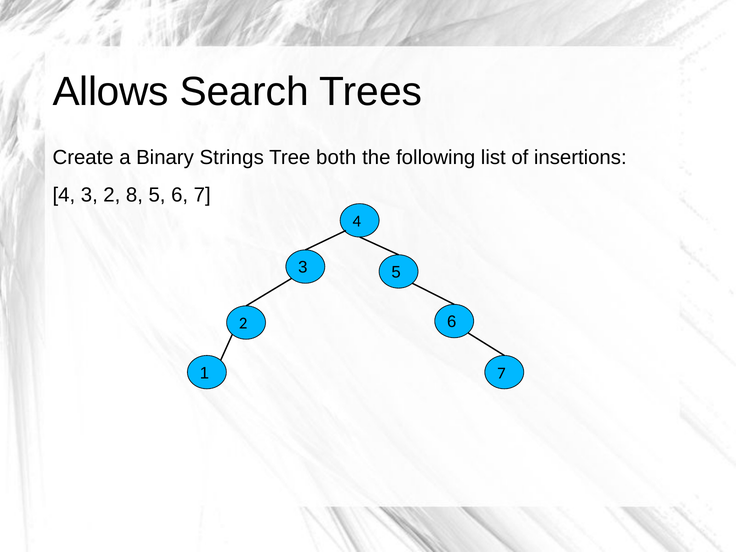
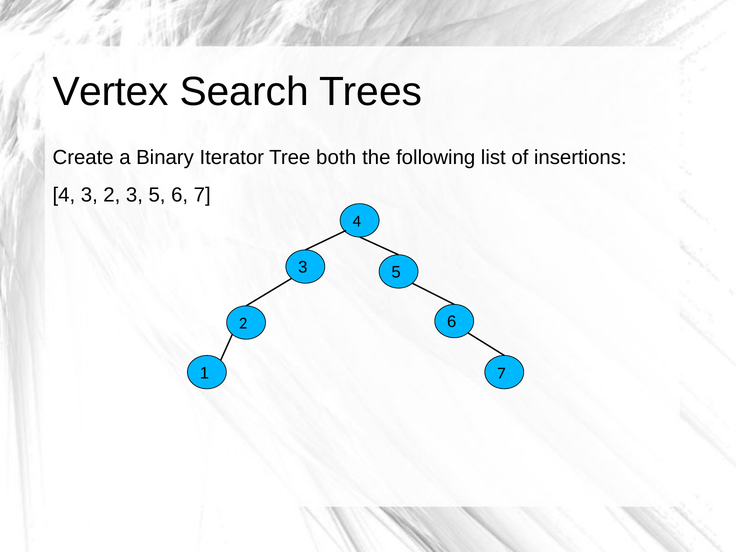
Allows: Allows -> Vertex
Strings: Strings -> Iterator
2 8: 8 -> 3
